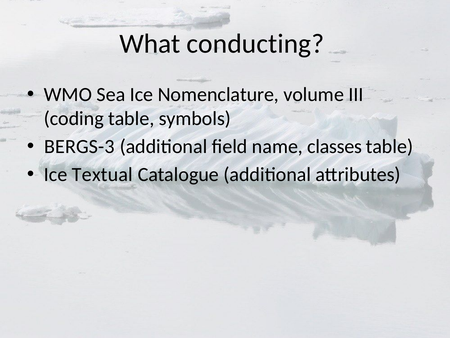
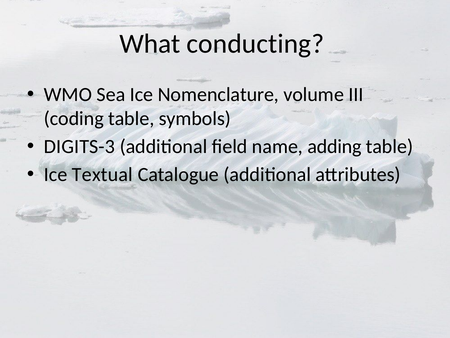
BERGS-3: BERGS-3 -> DIGITS-3
classes: classes -> adding
